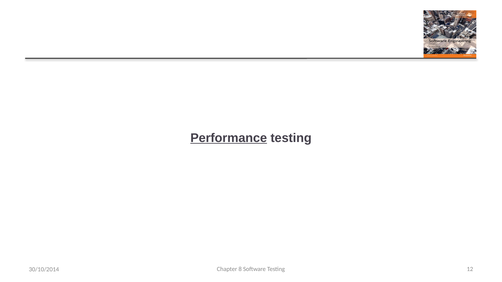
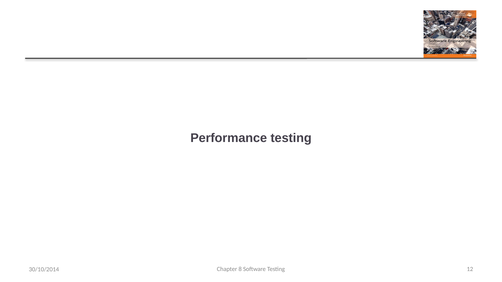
Performance underline: present -> none
